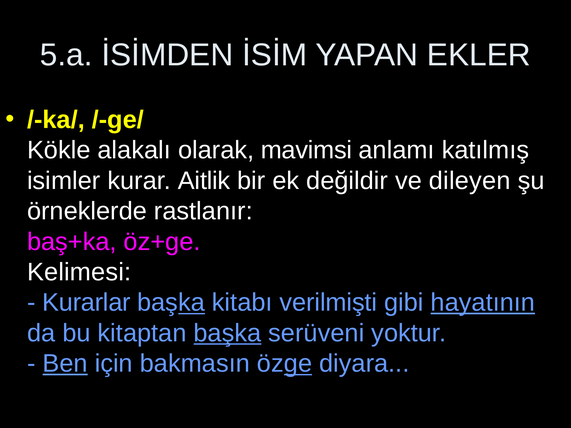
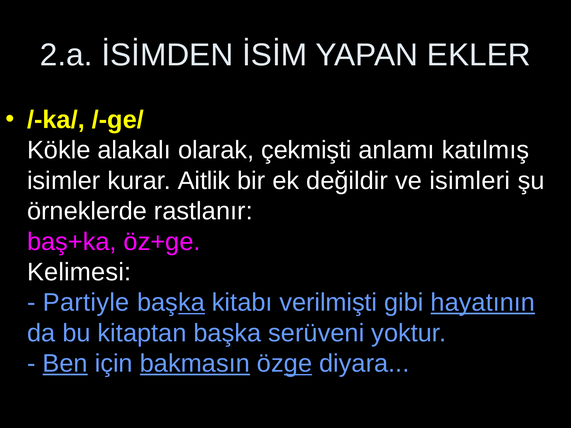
5.a: 5.a -> 2.a
mavimsi: mavimsi -> çekmişti
dileyen: dileyen -> isimleri
Kurarlar: Kurarlar -> Partiyle
başka at (227, 333) underline: present -> none
bakmasın underline: none -> present
